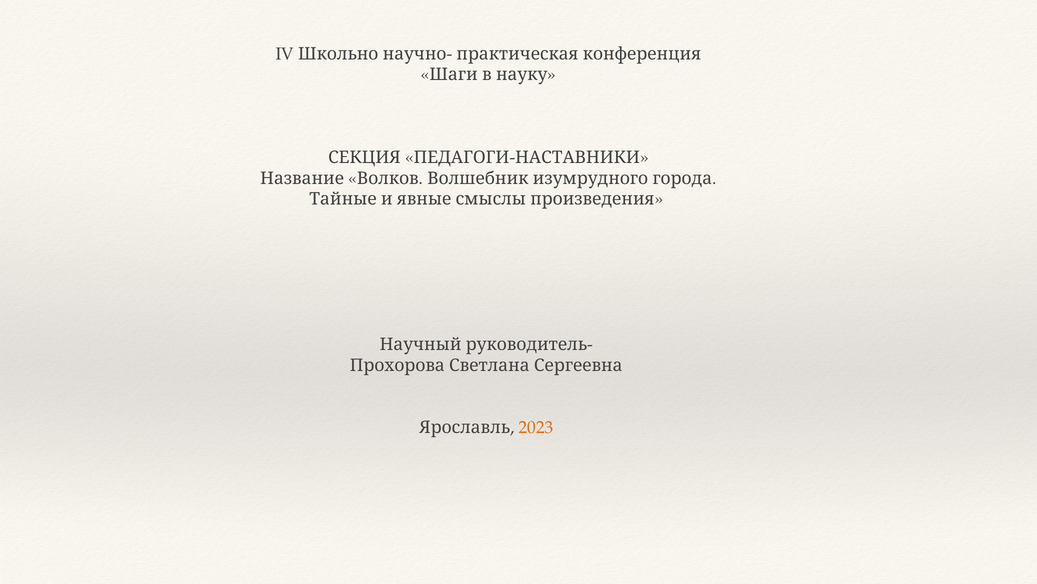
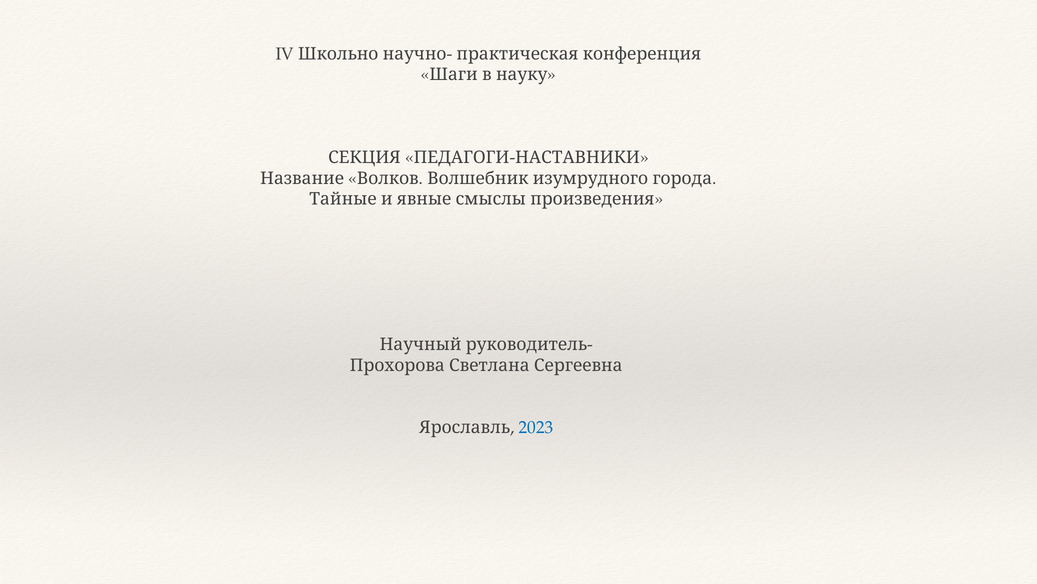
2023 colour: orange -> blue
